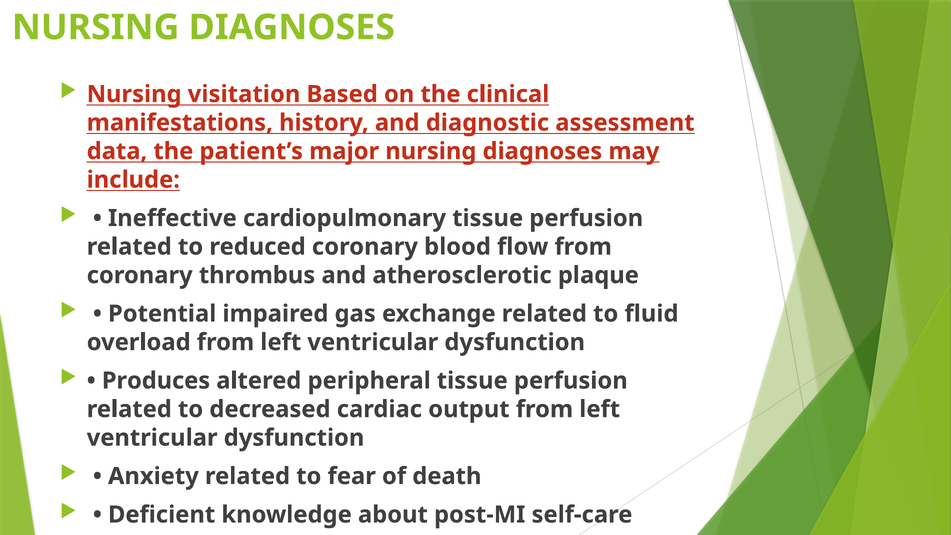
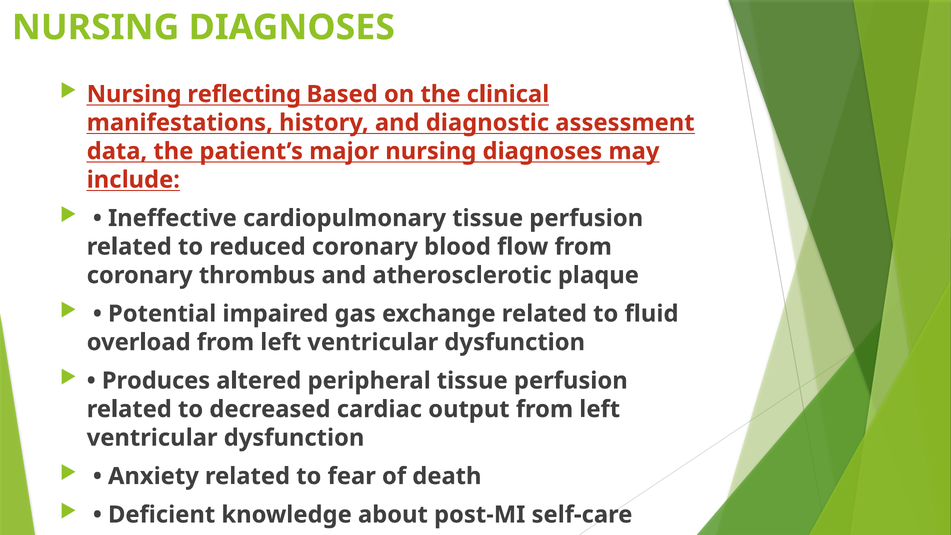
visitation: visitation -> reﬂecting
